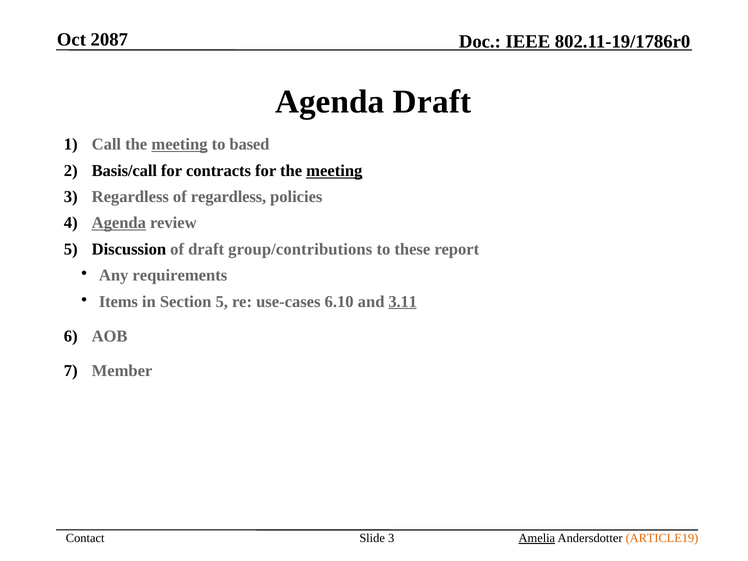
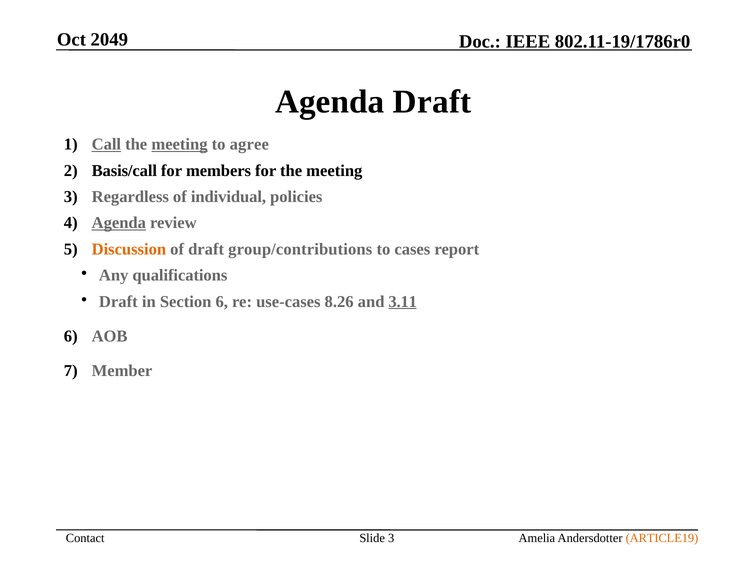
2087: 2087 -> 2049
Call underline: none -> present
based: based -> agree
contracts: contracts -> members
meeting at (334, 171) underline: present -> none
of regardless: regardless -> individual
Discussion colour: black -> orange
these: these -> cases
requirements: requirements -> qualifications
Items at (118, 302): Items -> Draft
Section 5: 5 -> 6
6.10: 6.10 -> 8.26
Amelia underline: present -> none
